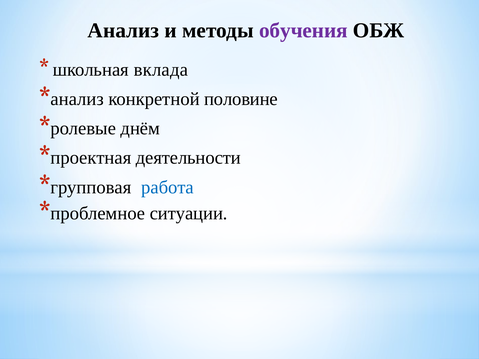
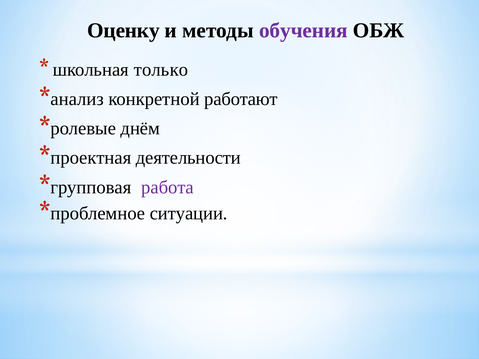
Анализ: Анализ -> Оценку
вклада: вклада -> только
половине: половине -> работают
работа colour: blue -> purple
